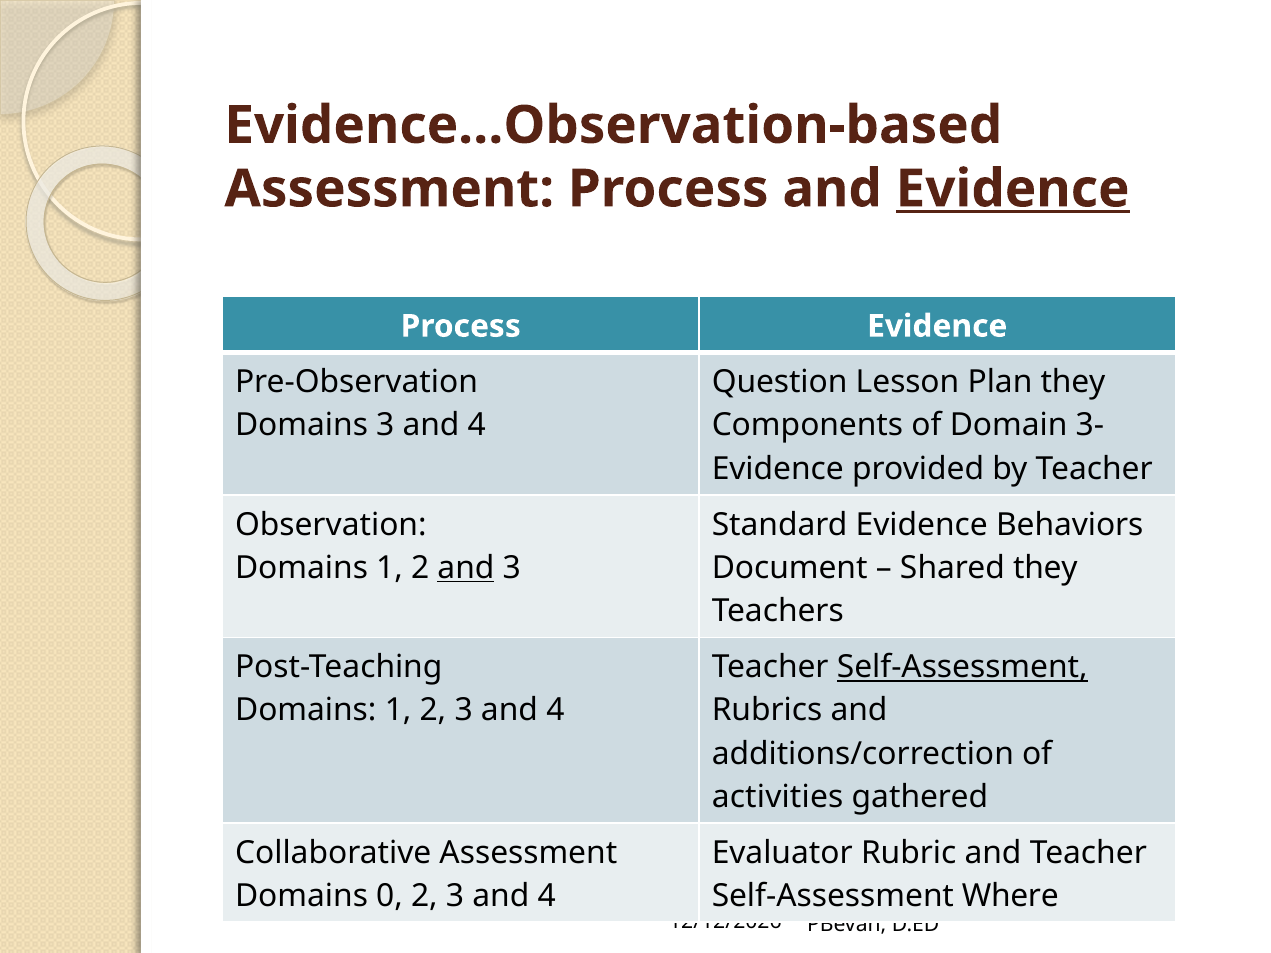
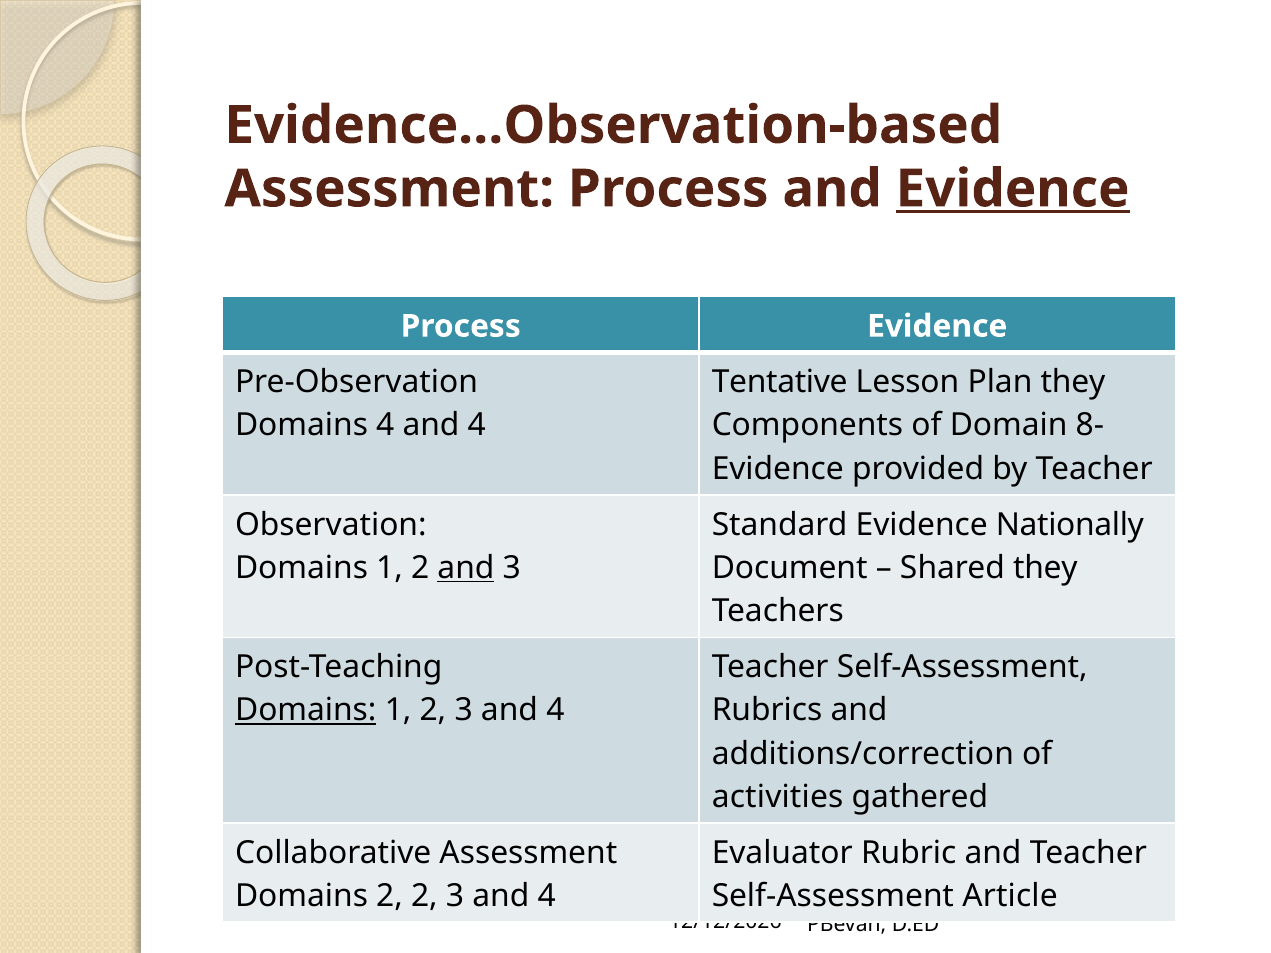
Question: Question -> Tentative
Domains 3: 3 -> 4
3-: 3- -> 8-
Behaviors: Behaviors -> Nationally
Self-Assessment at (962, 667) underline: present -> none
Domains at (306, 710) underline: none -> present
Domains 0: 0 -> 2
Where: Where -> Article
